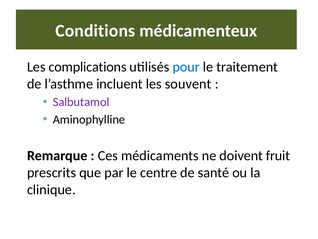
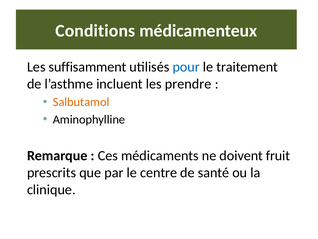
complications: complications -> suffisamment
souvent: souvent -> prendre
Salbutamol colour: purple -> orange
